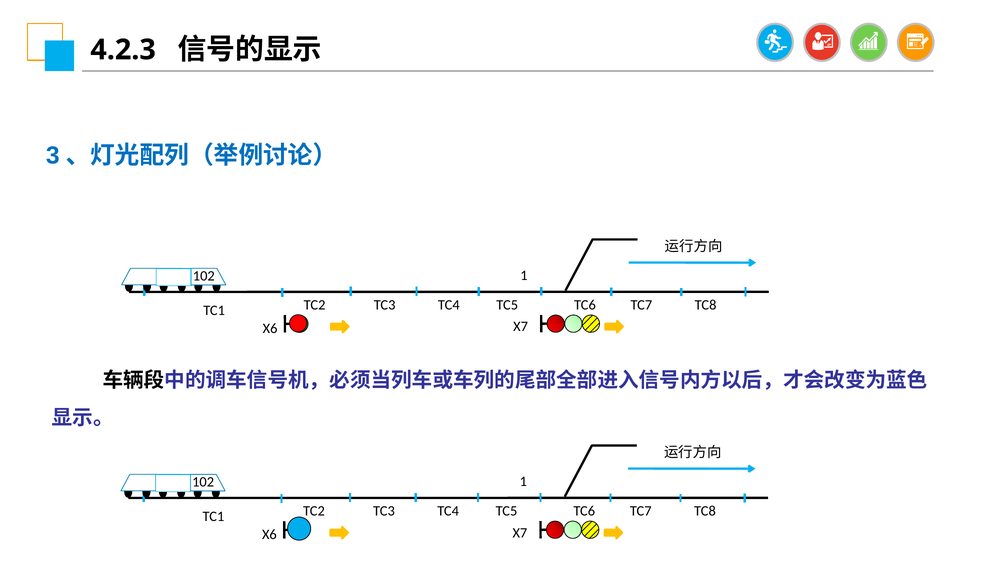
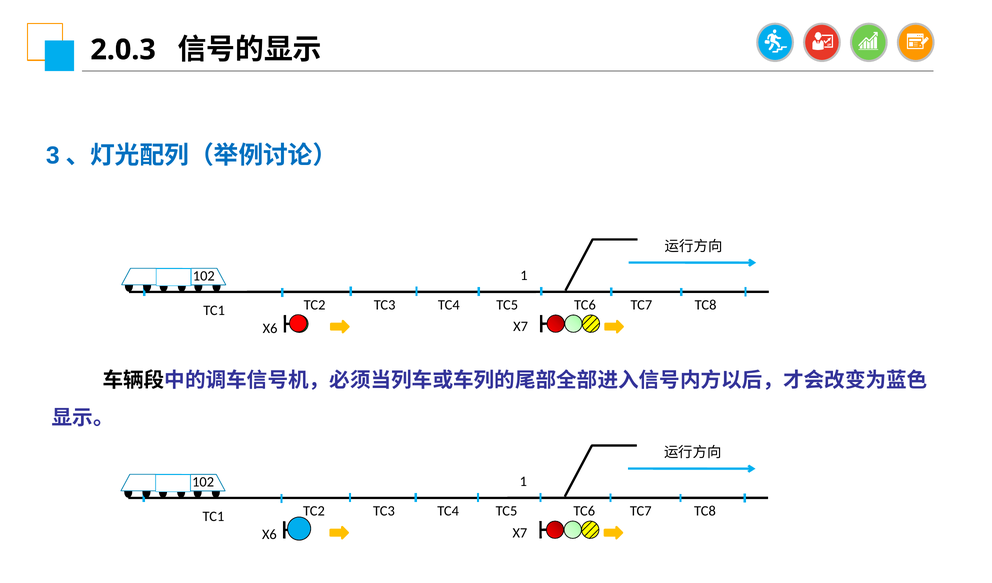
4.2.3: 4.2.3 -> 2.0.3
